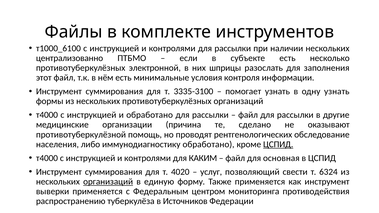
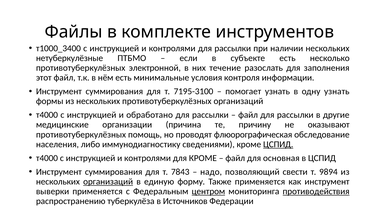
т1000_6100: т1000_6100 -> т1000_3400
централизованно: централизованно -> нетуберкулёзные
шприцы: шприцы -> течение
3335-3100: 3335-3100 -> 7195-3100
сделано: сделано -> причину
противотуберкулёзной at (81, 135): противотуберкулёзной -> противотуберкулёзных
рентгенологических: рентгенологических -> флюорографическая
иммунодиагностику обработано: обработано -> сведениями
для КАКИМ: КАКИМ -> КРОМЕ
4020: 4020 -> 7843
услуг: услуг -> надо
6324: 6324 -> 9894
центром underline: none -> present
противодействия underline: none -> present
